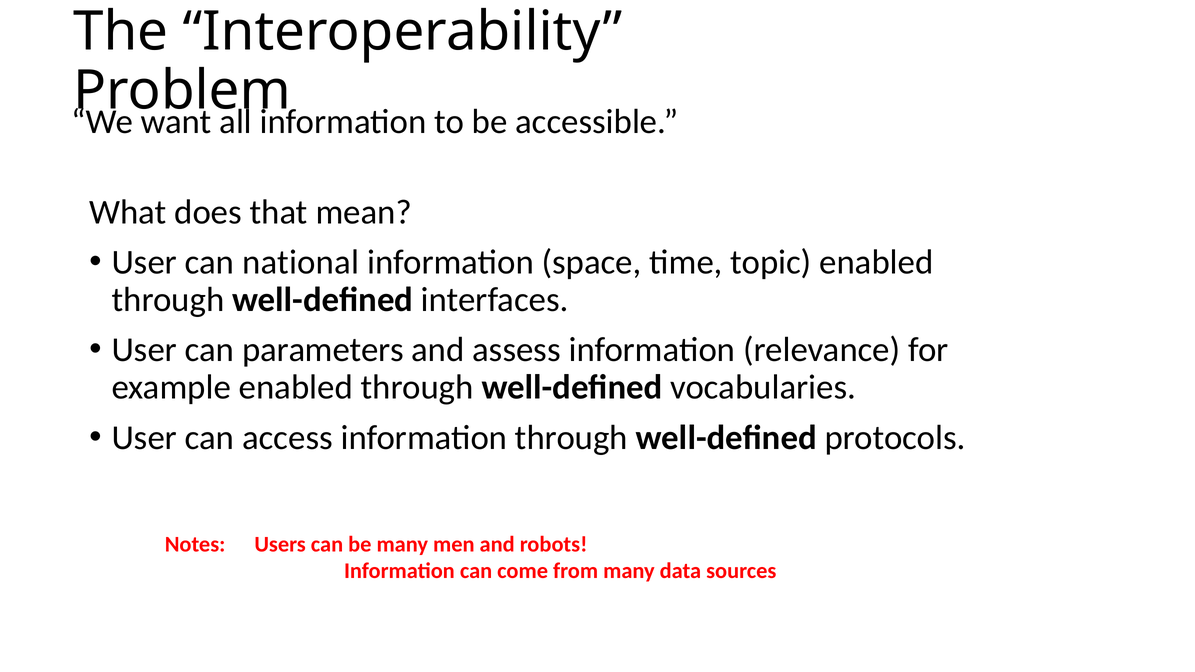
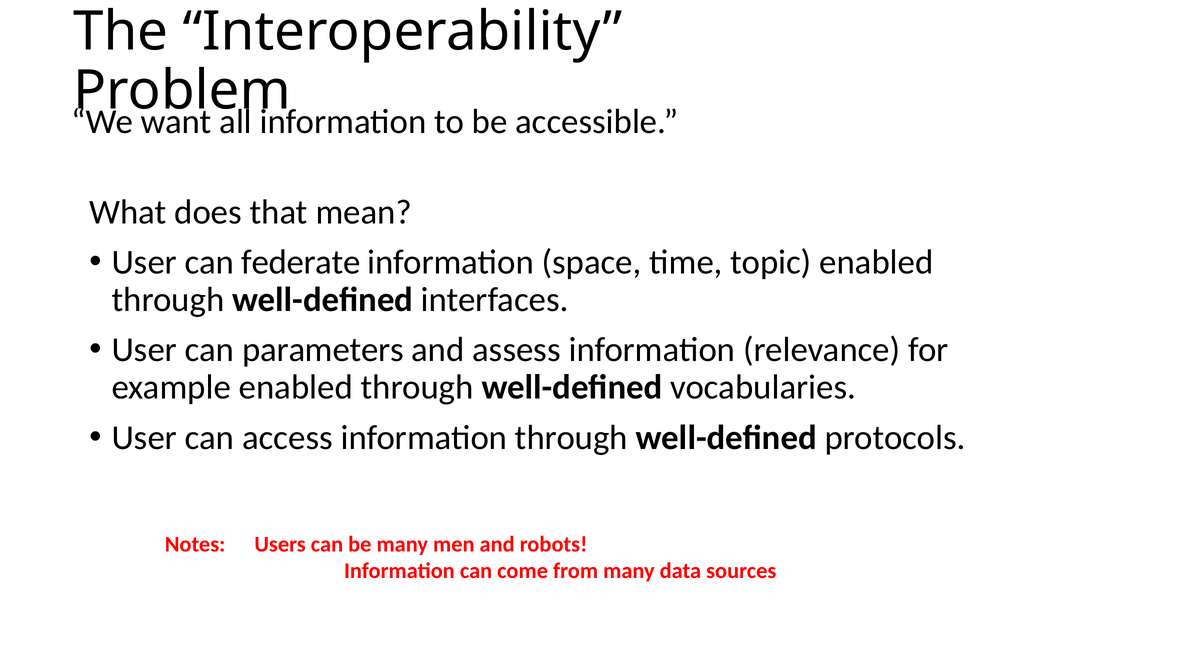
national: national -> federate
